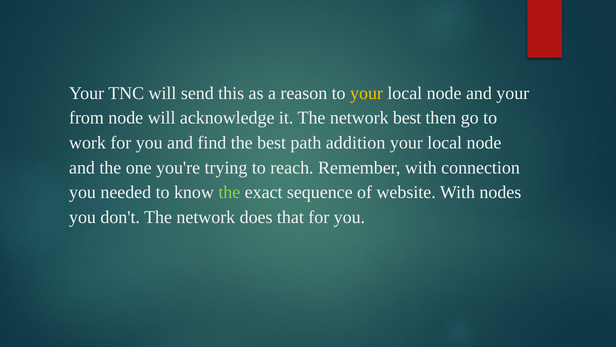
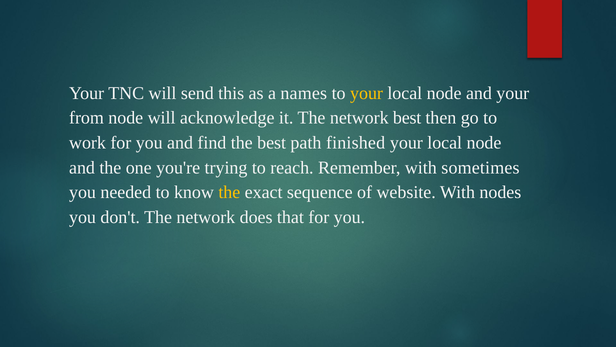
reason: reason -> names
addition: addition -> finished
connection: connection -> sometimes
the at (229, 192) colour: light green -> yellow
